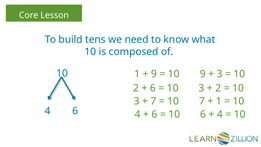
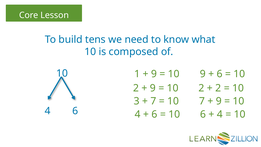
3 at (220, 74): 3 -> 6
6 at (153, 88): 6 -> 9
3 at (201, 88): 3 -> 2
1 at (219, 101): 1 -> 9
